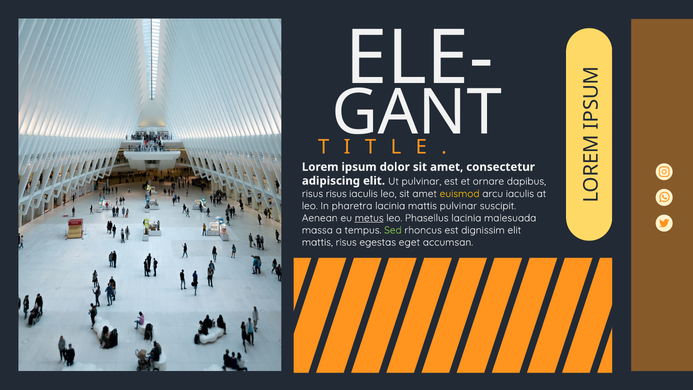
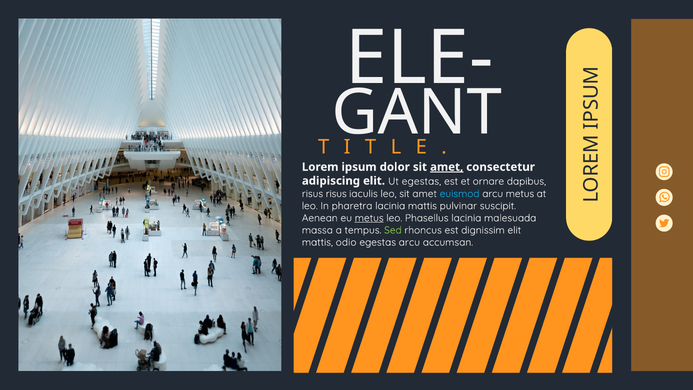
amet at (447, 167) underline: none -> present
Ut pulvinar: pulvinar -> egestas
euismod colour: yellow -> light blue
arcu iaculis: iaculis -> metus
mattis risus: risus -> odio
egestas eget: eget -> arcu
